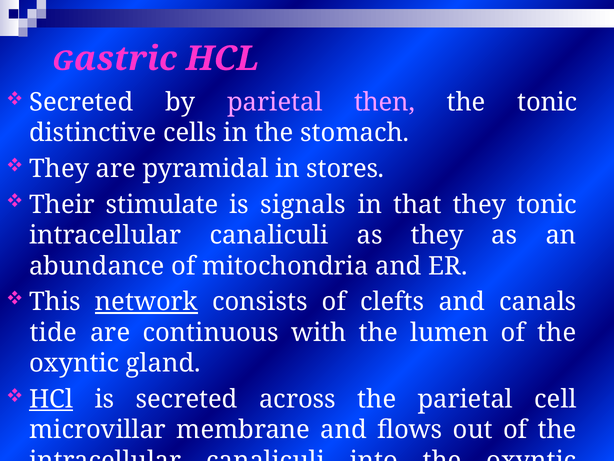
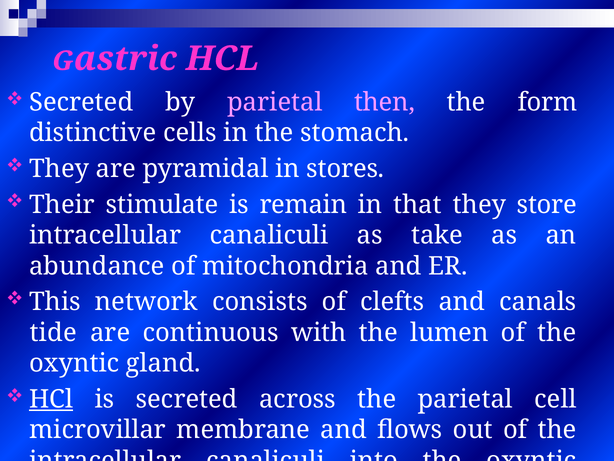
the tonic: tonic -> form
signals: signals -> remain
they tonic: tonic -> store
as they: they -> take
network underline: present -> none
